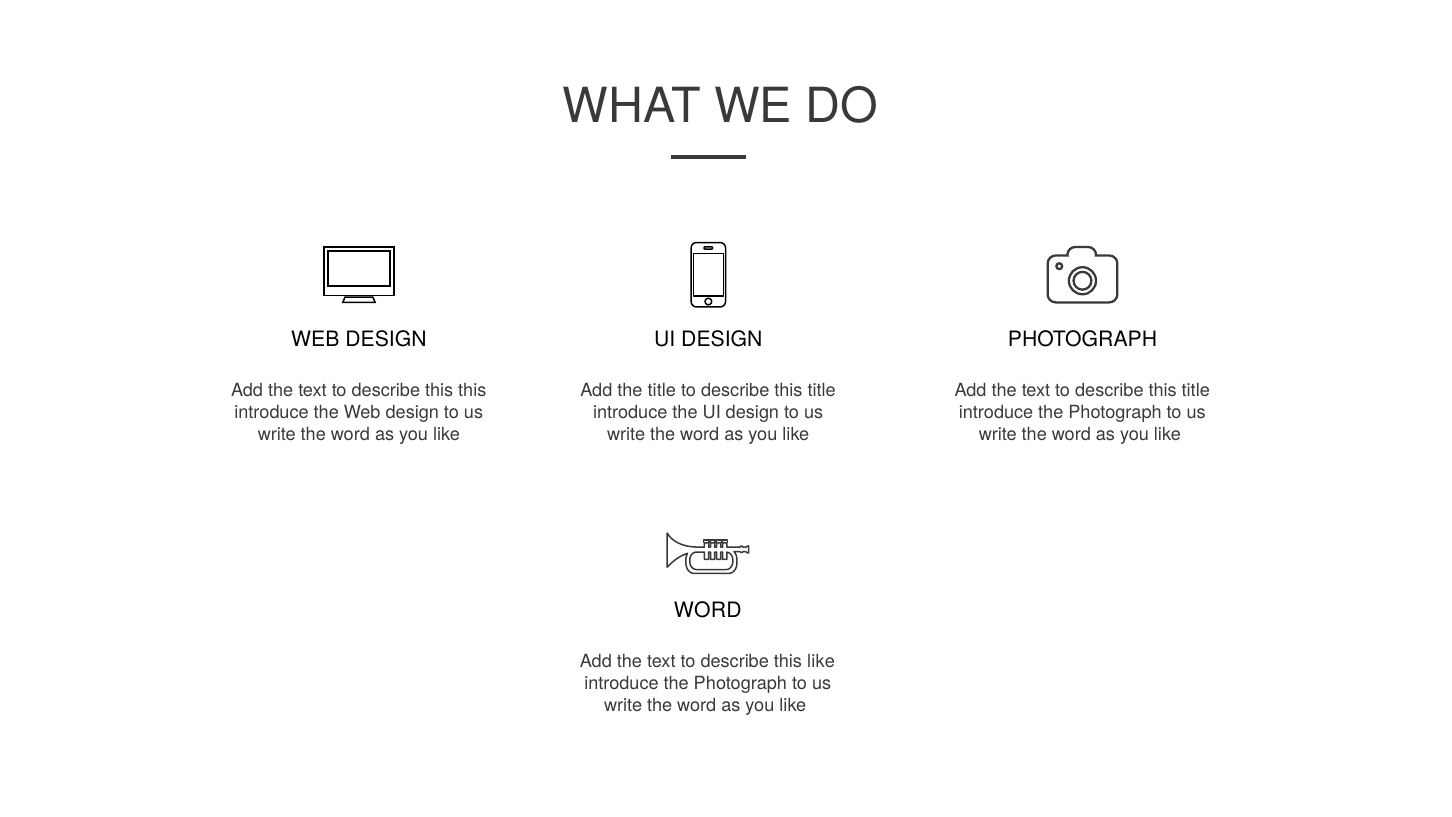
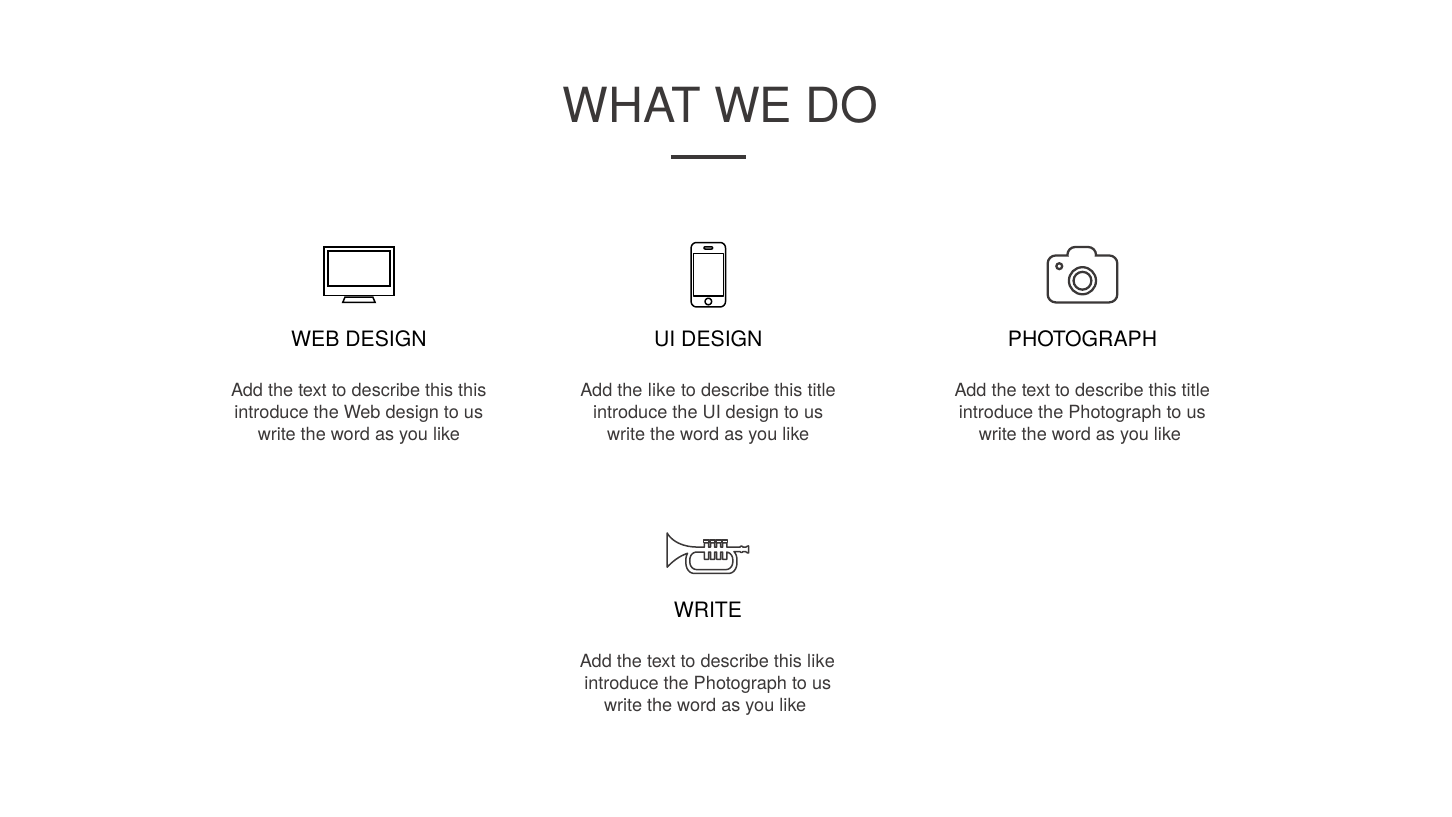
the title: title -> like
WORD at (708, 610): WORD -> WRITE
